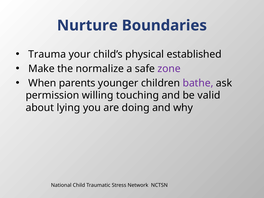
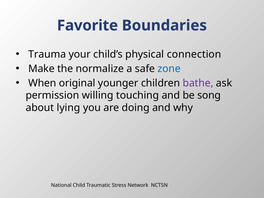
Nurture: Nurture -> Favorite
established: established -> connection
zone colour: purple -> blue
parents: parents -> original
valid: valid -> song
